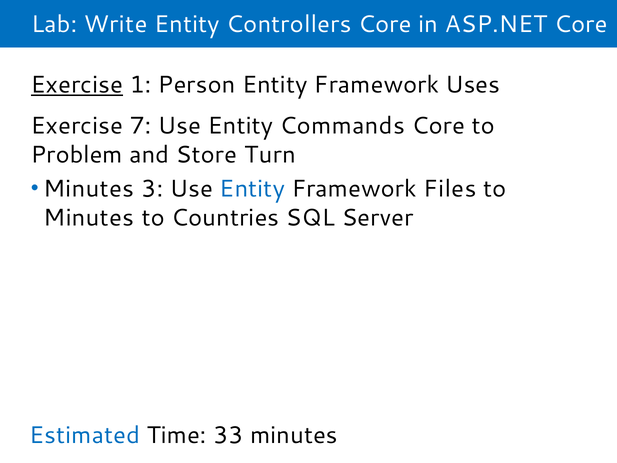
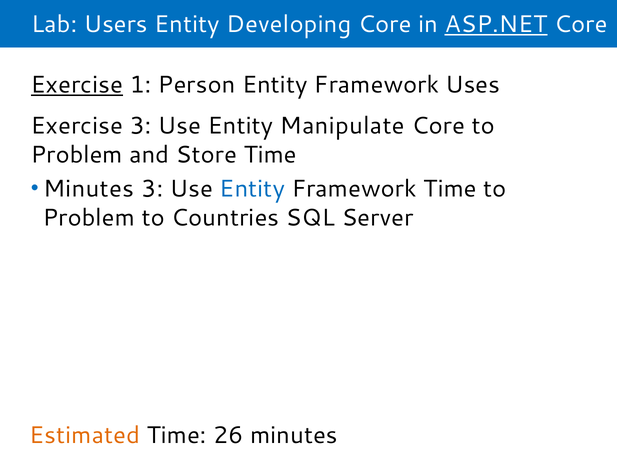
Write: Write -> Users
Controllers: Controllers -> Developing
ASP.NET underline: none -> present
Exercise 7: 7 -> 3
Commands: Commands -> Manipulate
Store Turn: Turn -> Time
Framework Files: Files -> Time
Minutes at (89, 218): Minutes -> Problem
Estimated colour: blue -> orange
33: 33 -> 26
